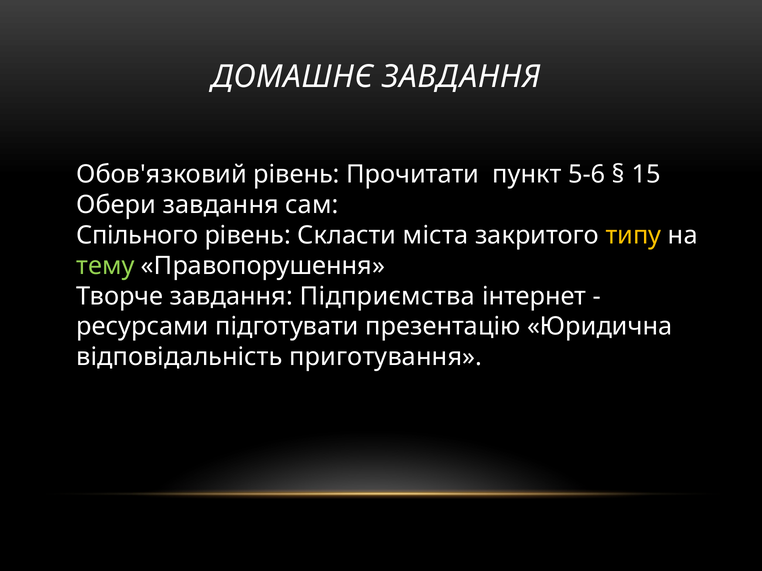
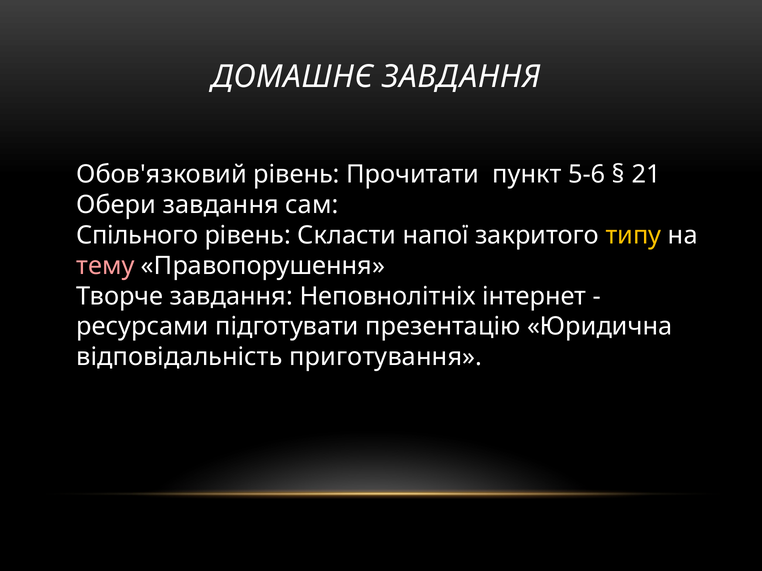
15: 15 -> 21
міста: міста -> напої
тему colour: light green -> pink
Підприємства: Підприємства -> Неповнолітніх
